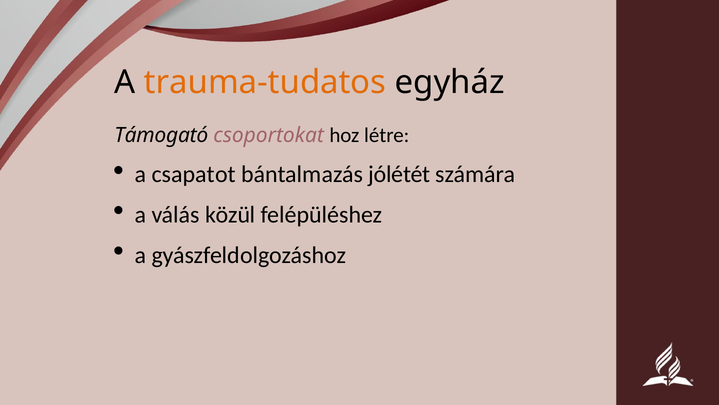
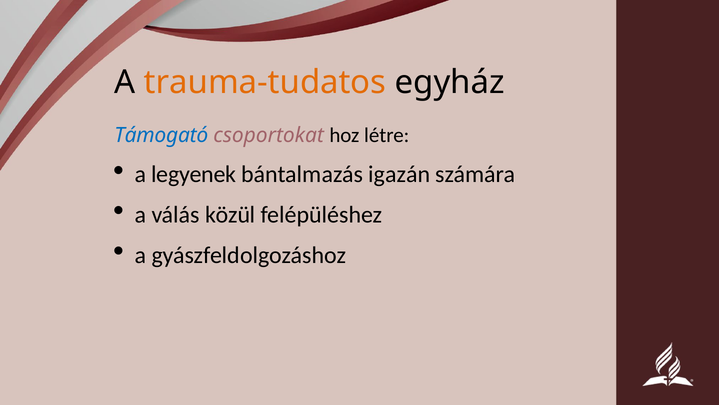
Támogató colour: black -> blue
csapatot: csapatot -> legyenek
jólétét: jólétét -> igazán
